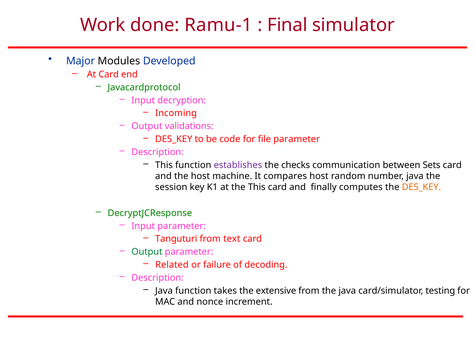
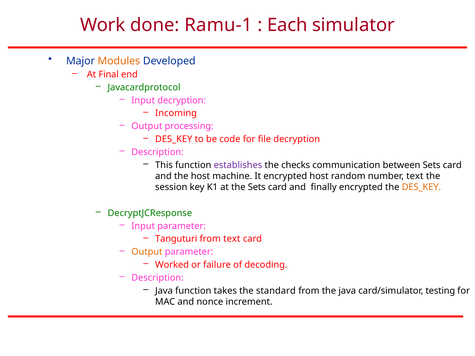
Final: Final -> Each
Modules colour: black -> orange
At Card: Card -> Final
validations: validations -> processing
file parameter: parameter -> decryption
It compares: compares -> encrypted
number java: java -> text
the This: This -> Sets
finally computes: computes -> encrypted
Output at (147, 252) colour: green -> orange
Related: Related -> Worked
extensive: extensive -> standard
